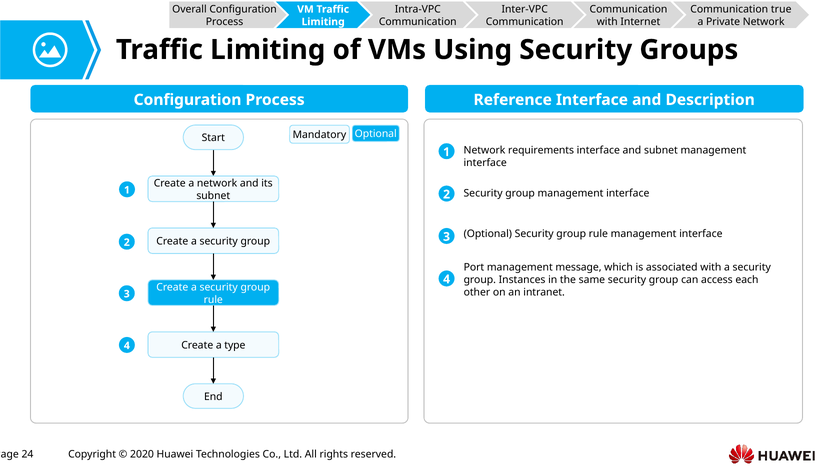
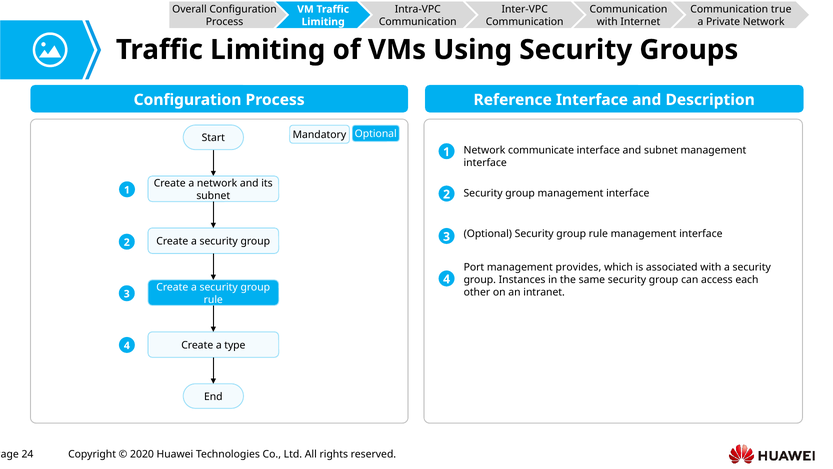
requirements: requirements -> communicate
message: message -> provides
